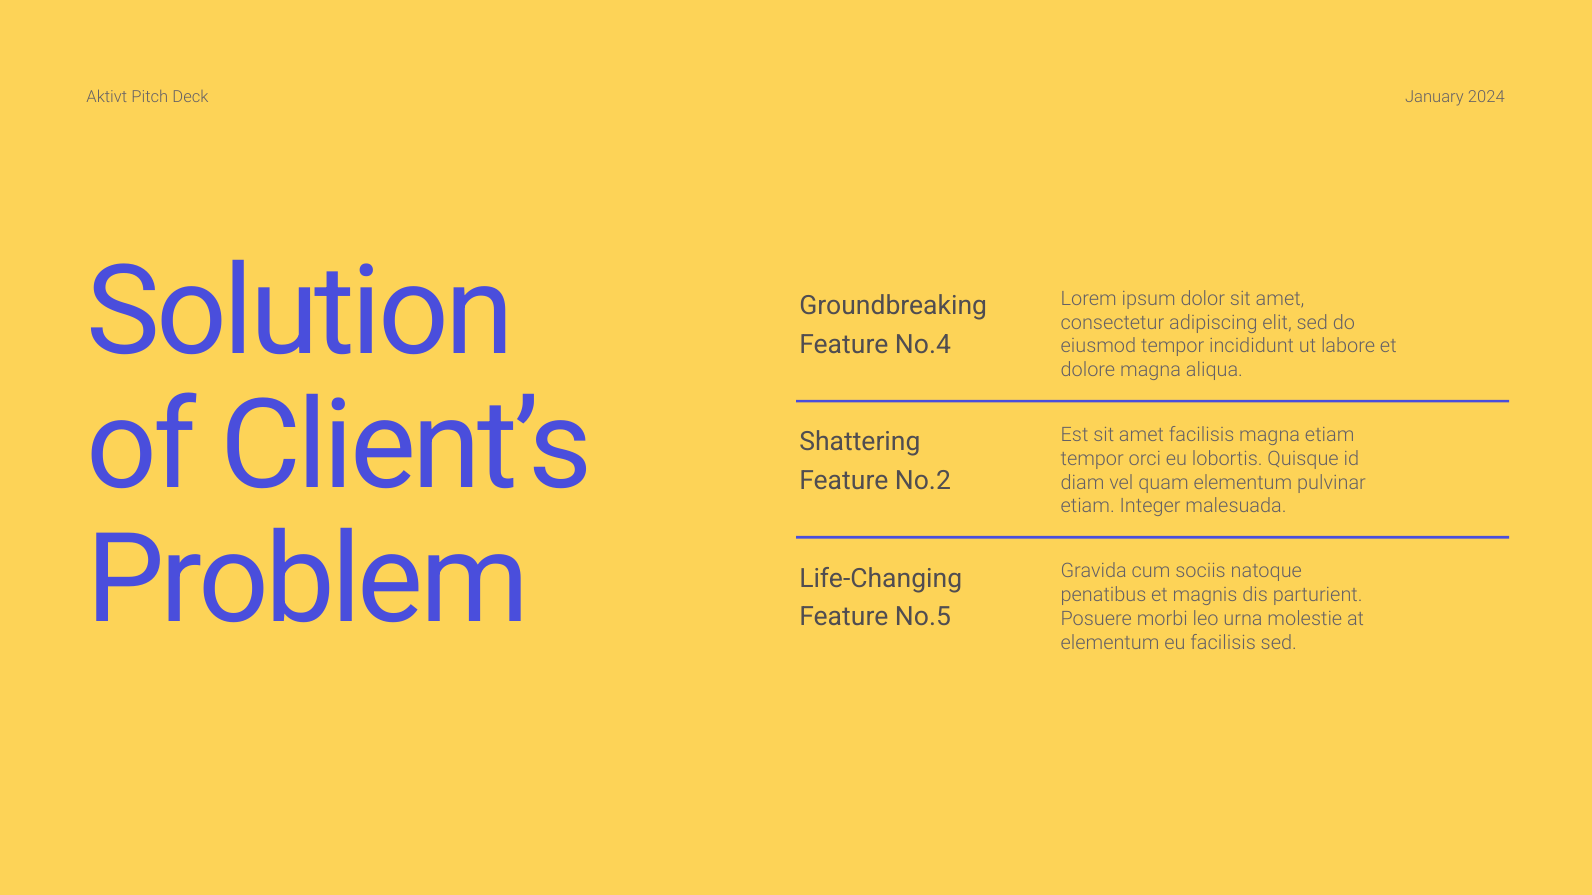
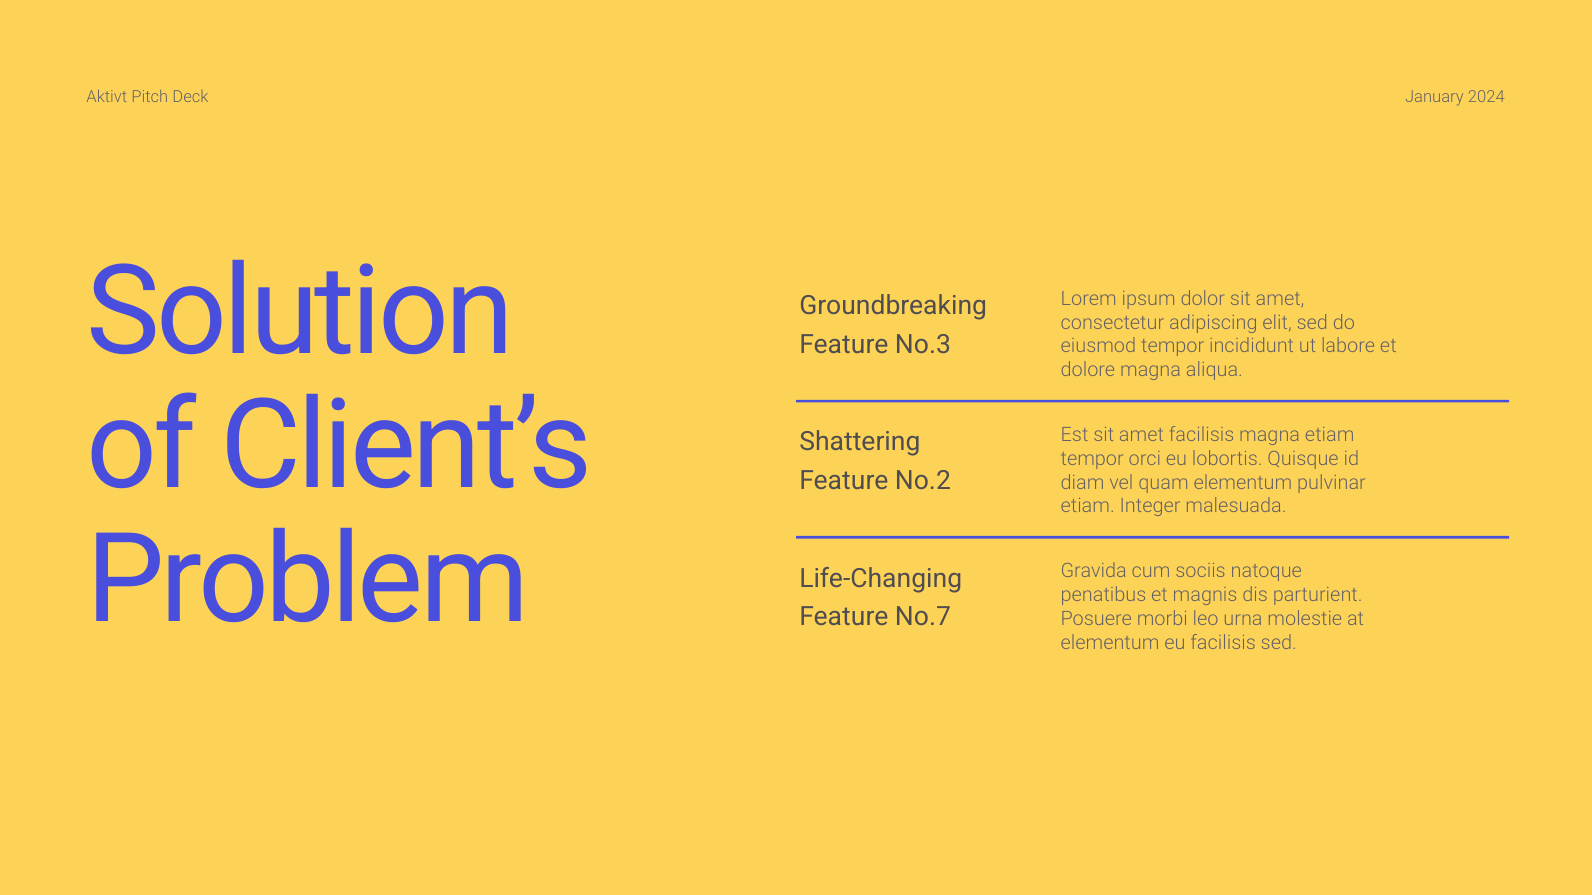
No.4: No.4 -> No.3
No.5: No.5 -> No.7
